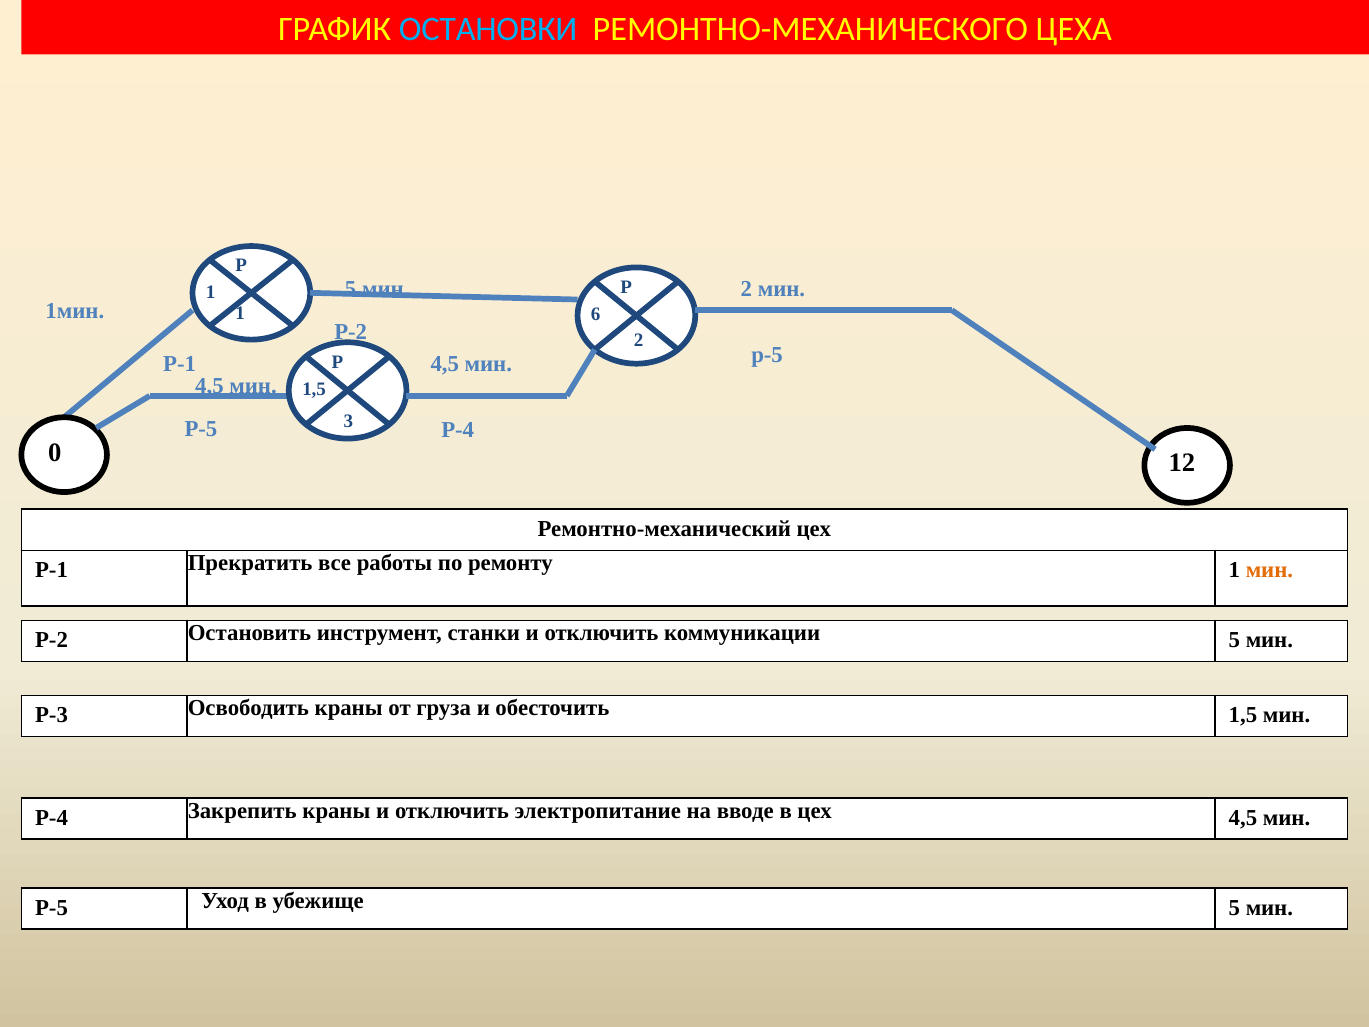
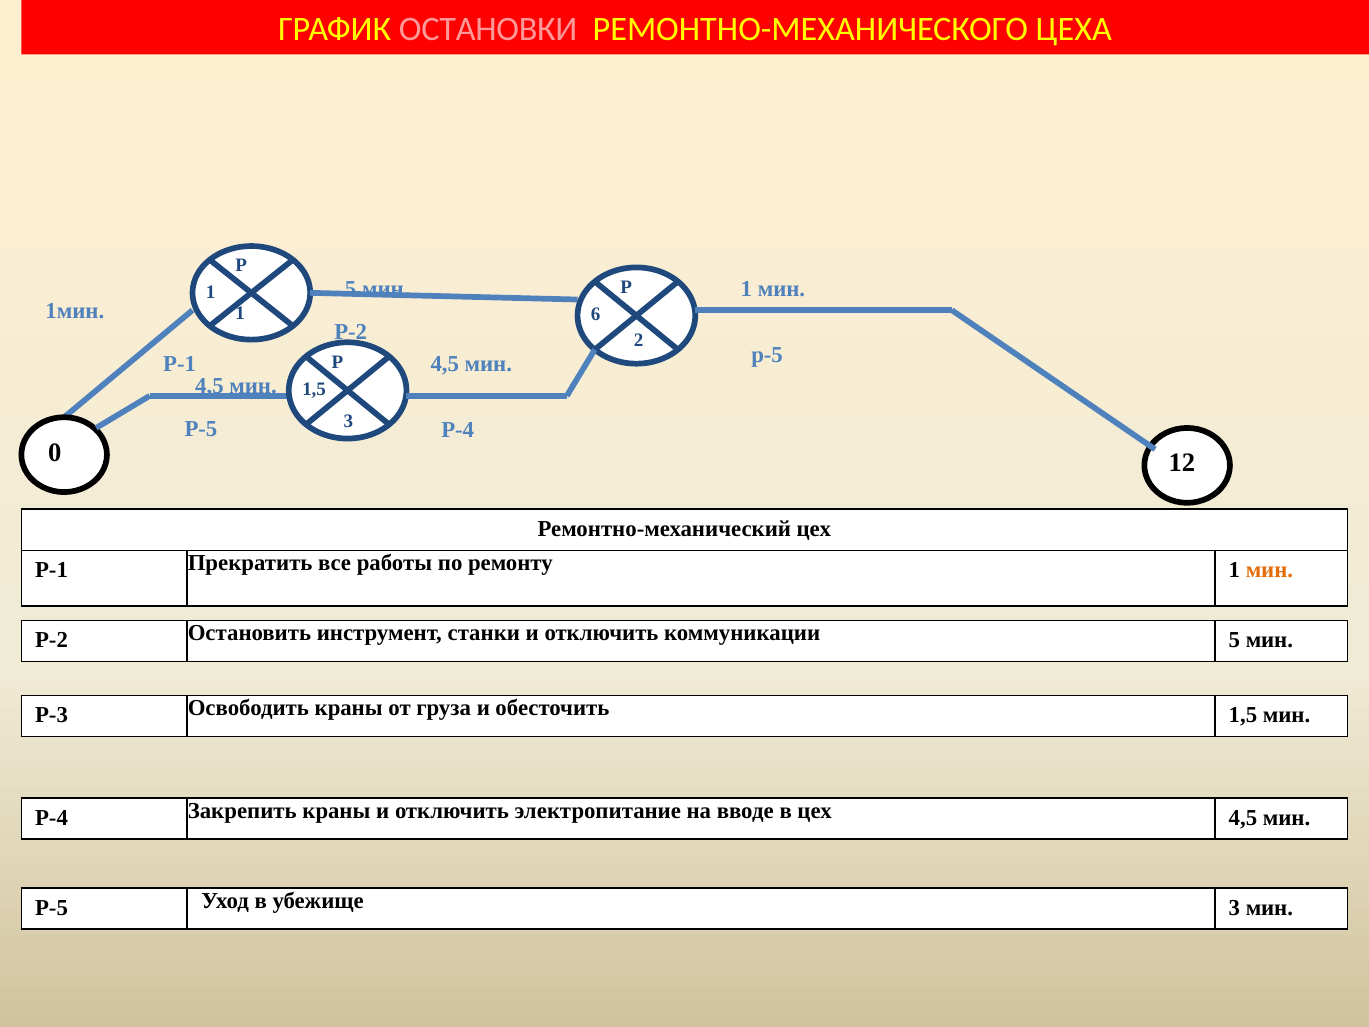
ОСТАНОВКИ colour: light blue -> pink
2 at (746, 289): 2 -> 1
убежище 5: 5 -> 3
